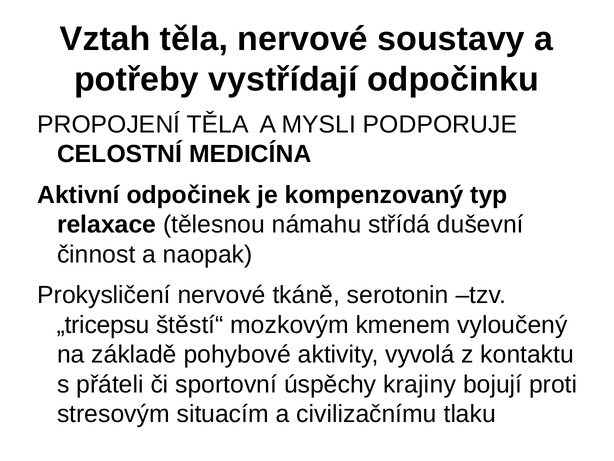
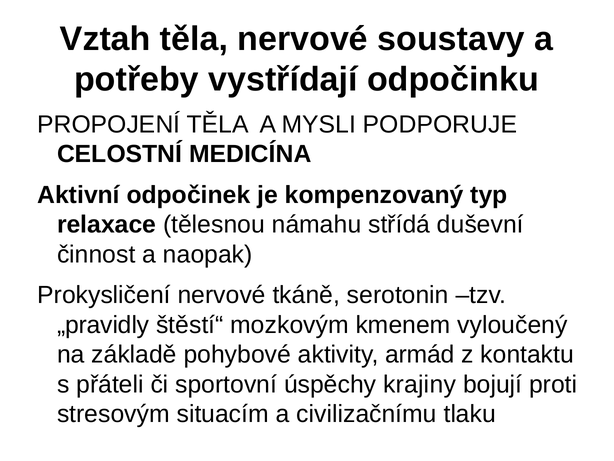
„tricepsu: „tricepsu -> „pravidly
vyvolá: vyvolá -> armád
